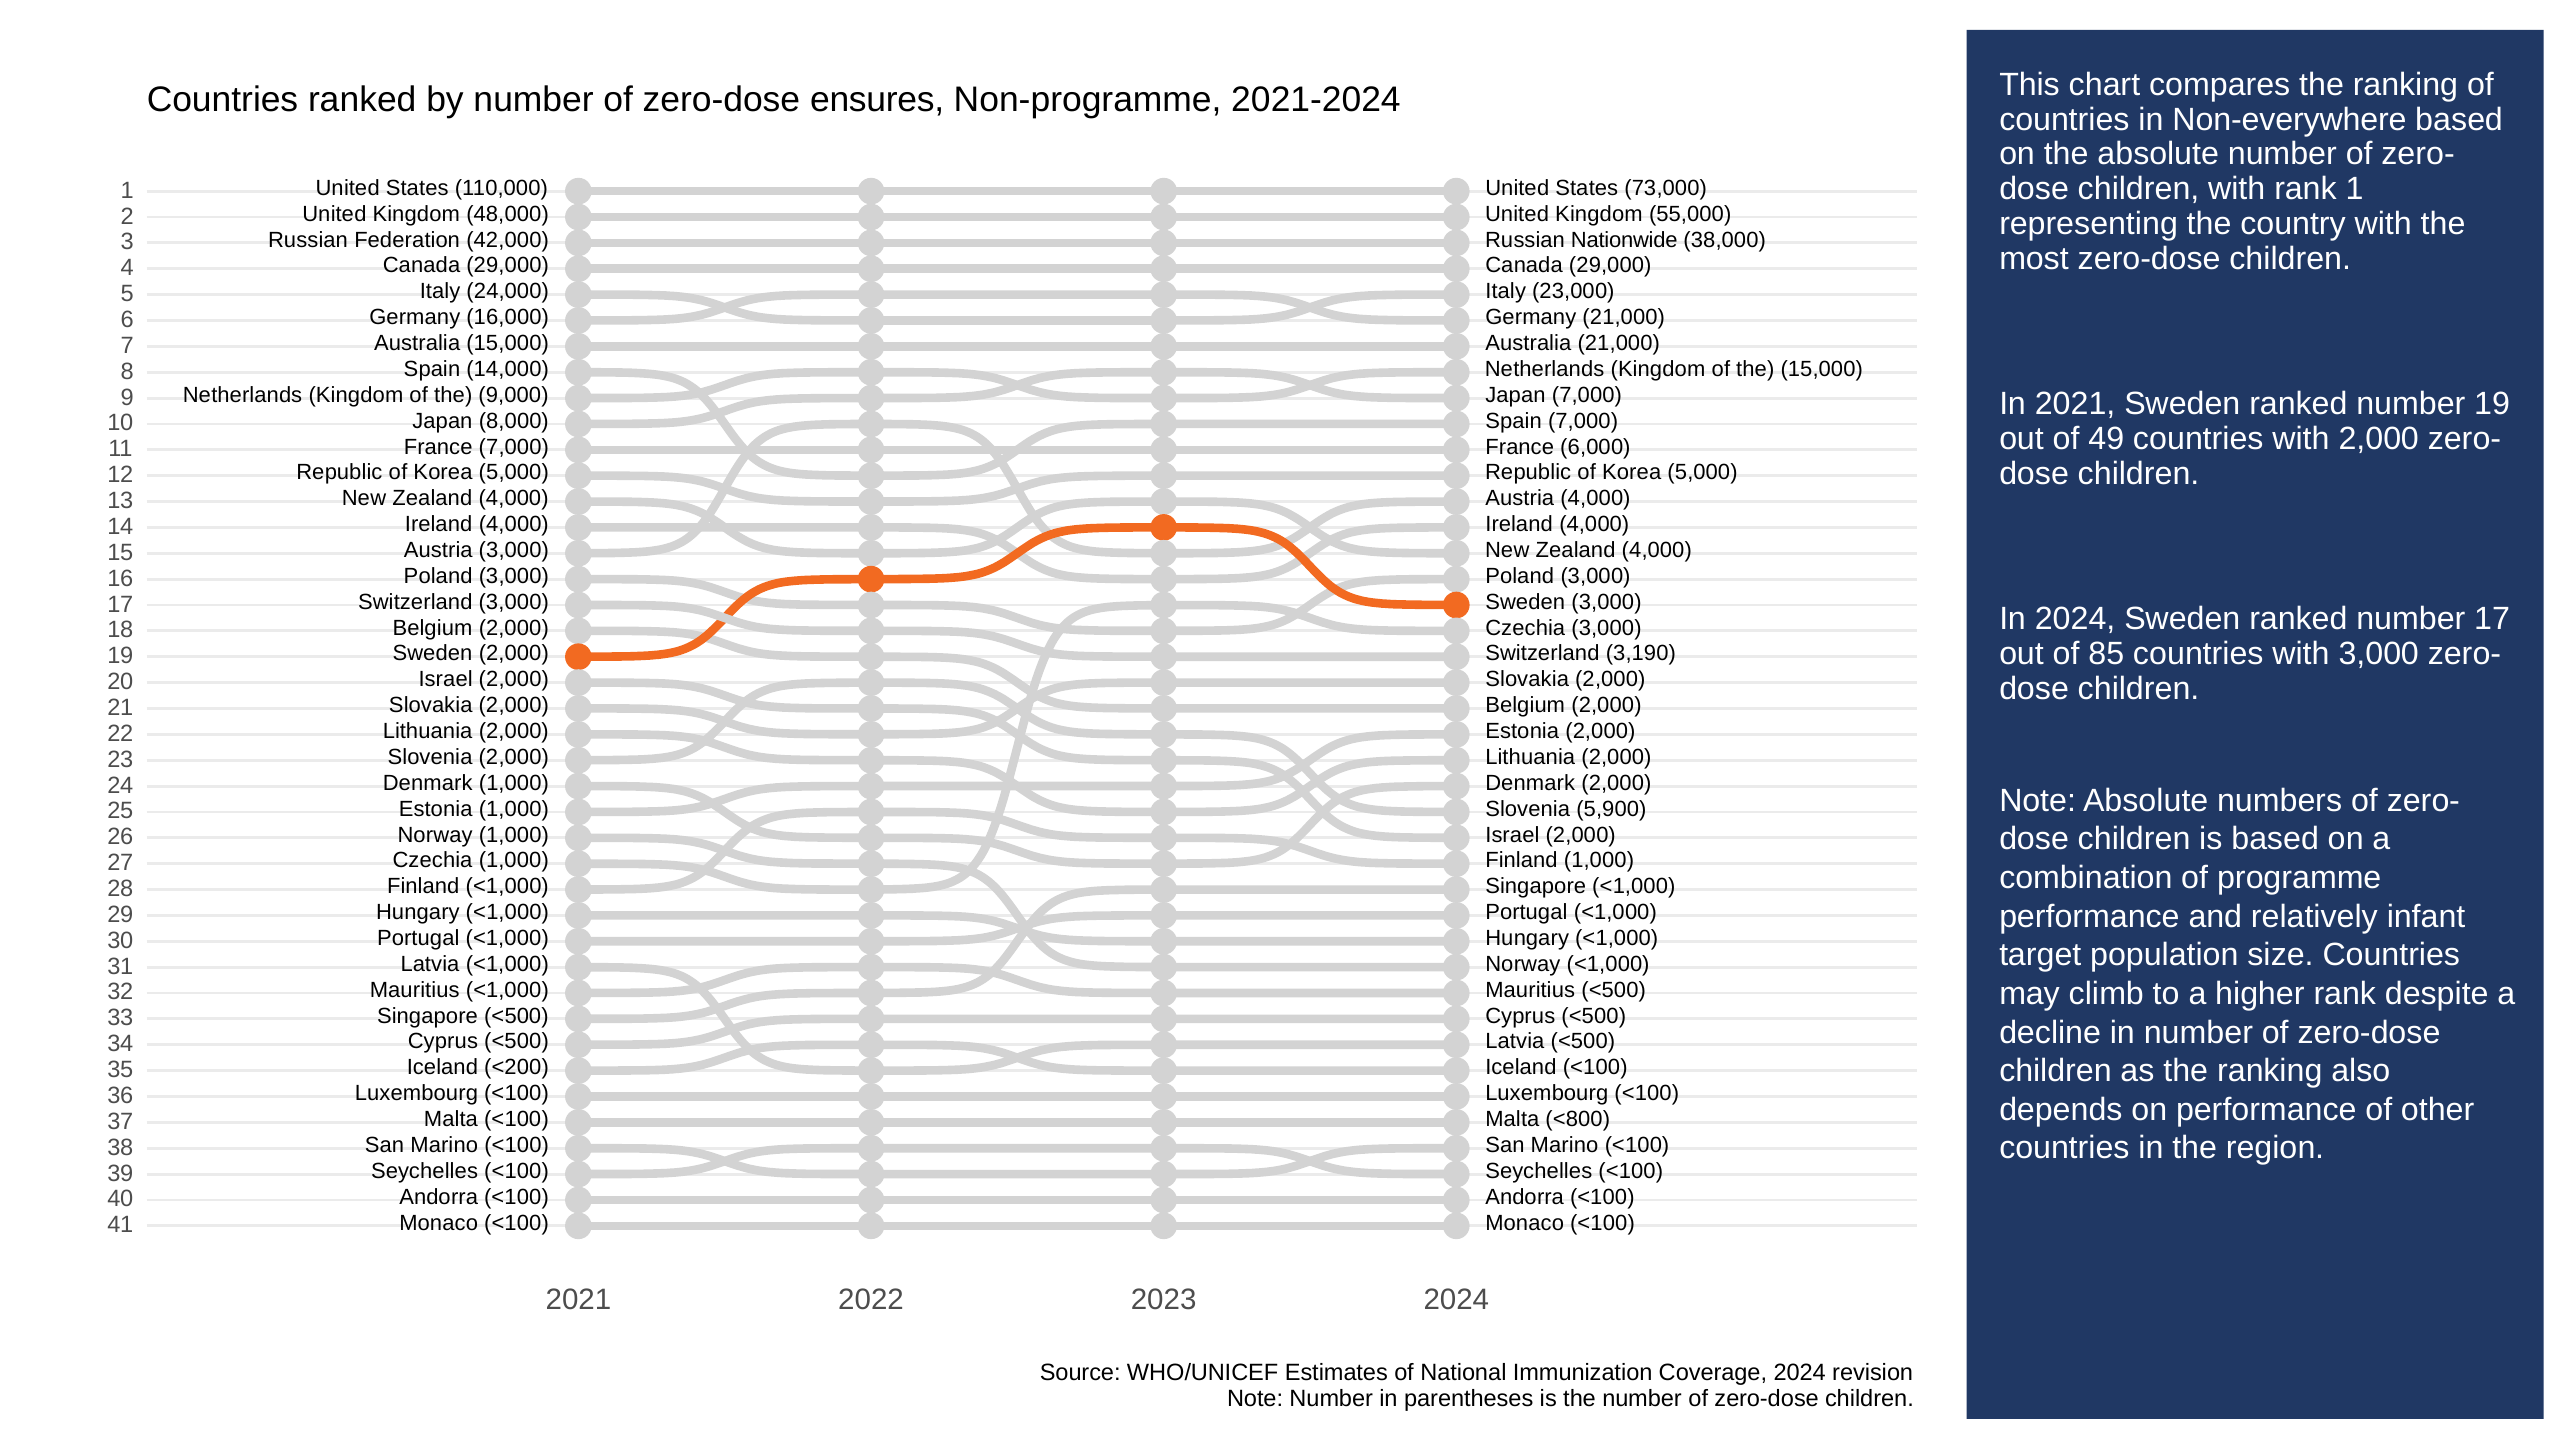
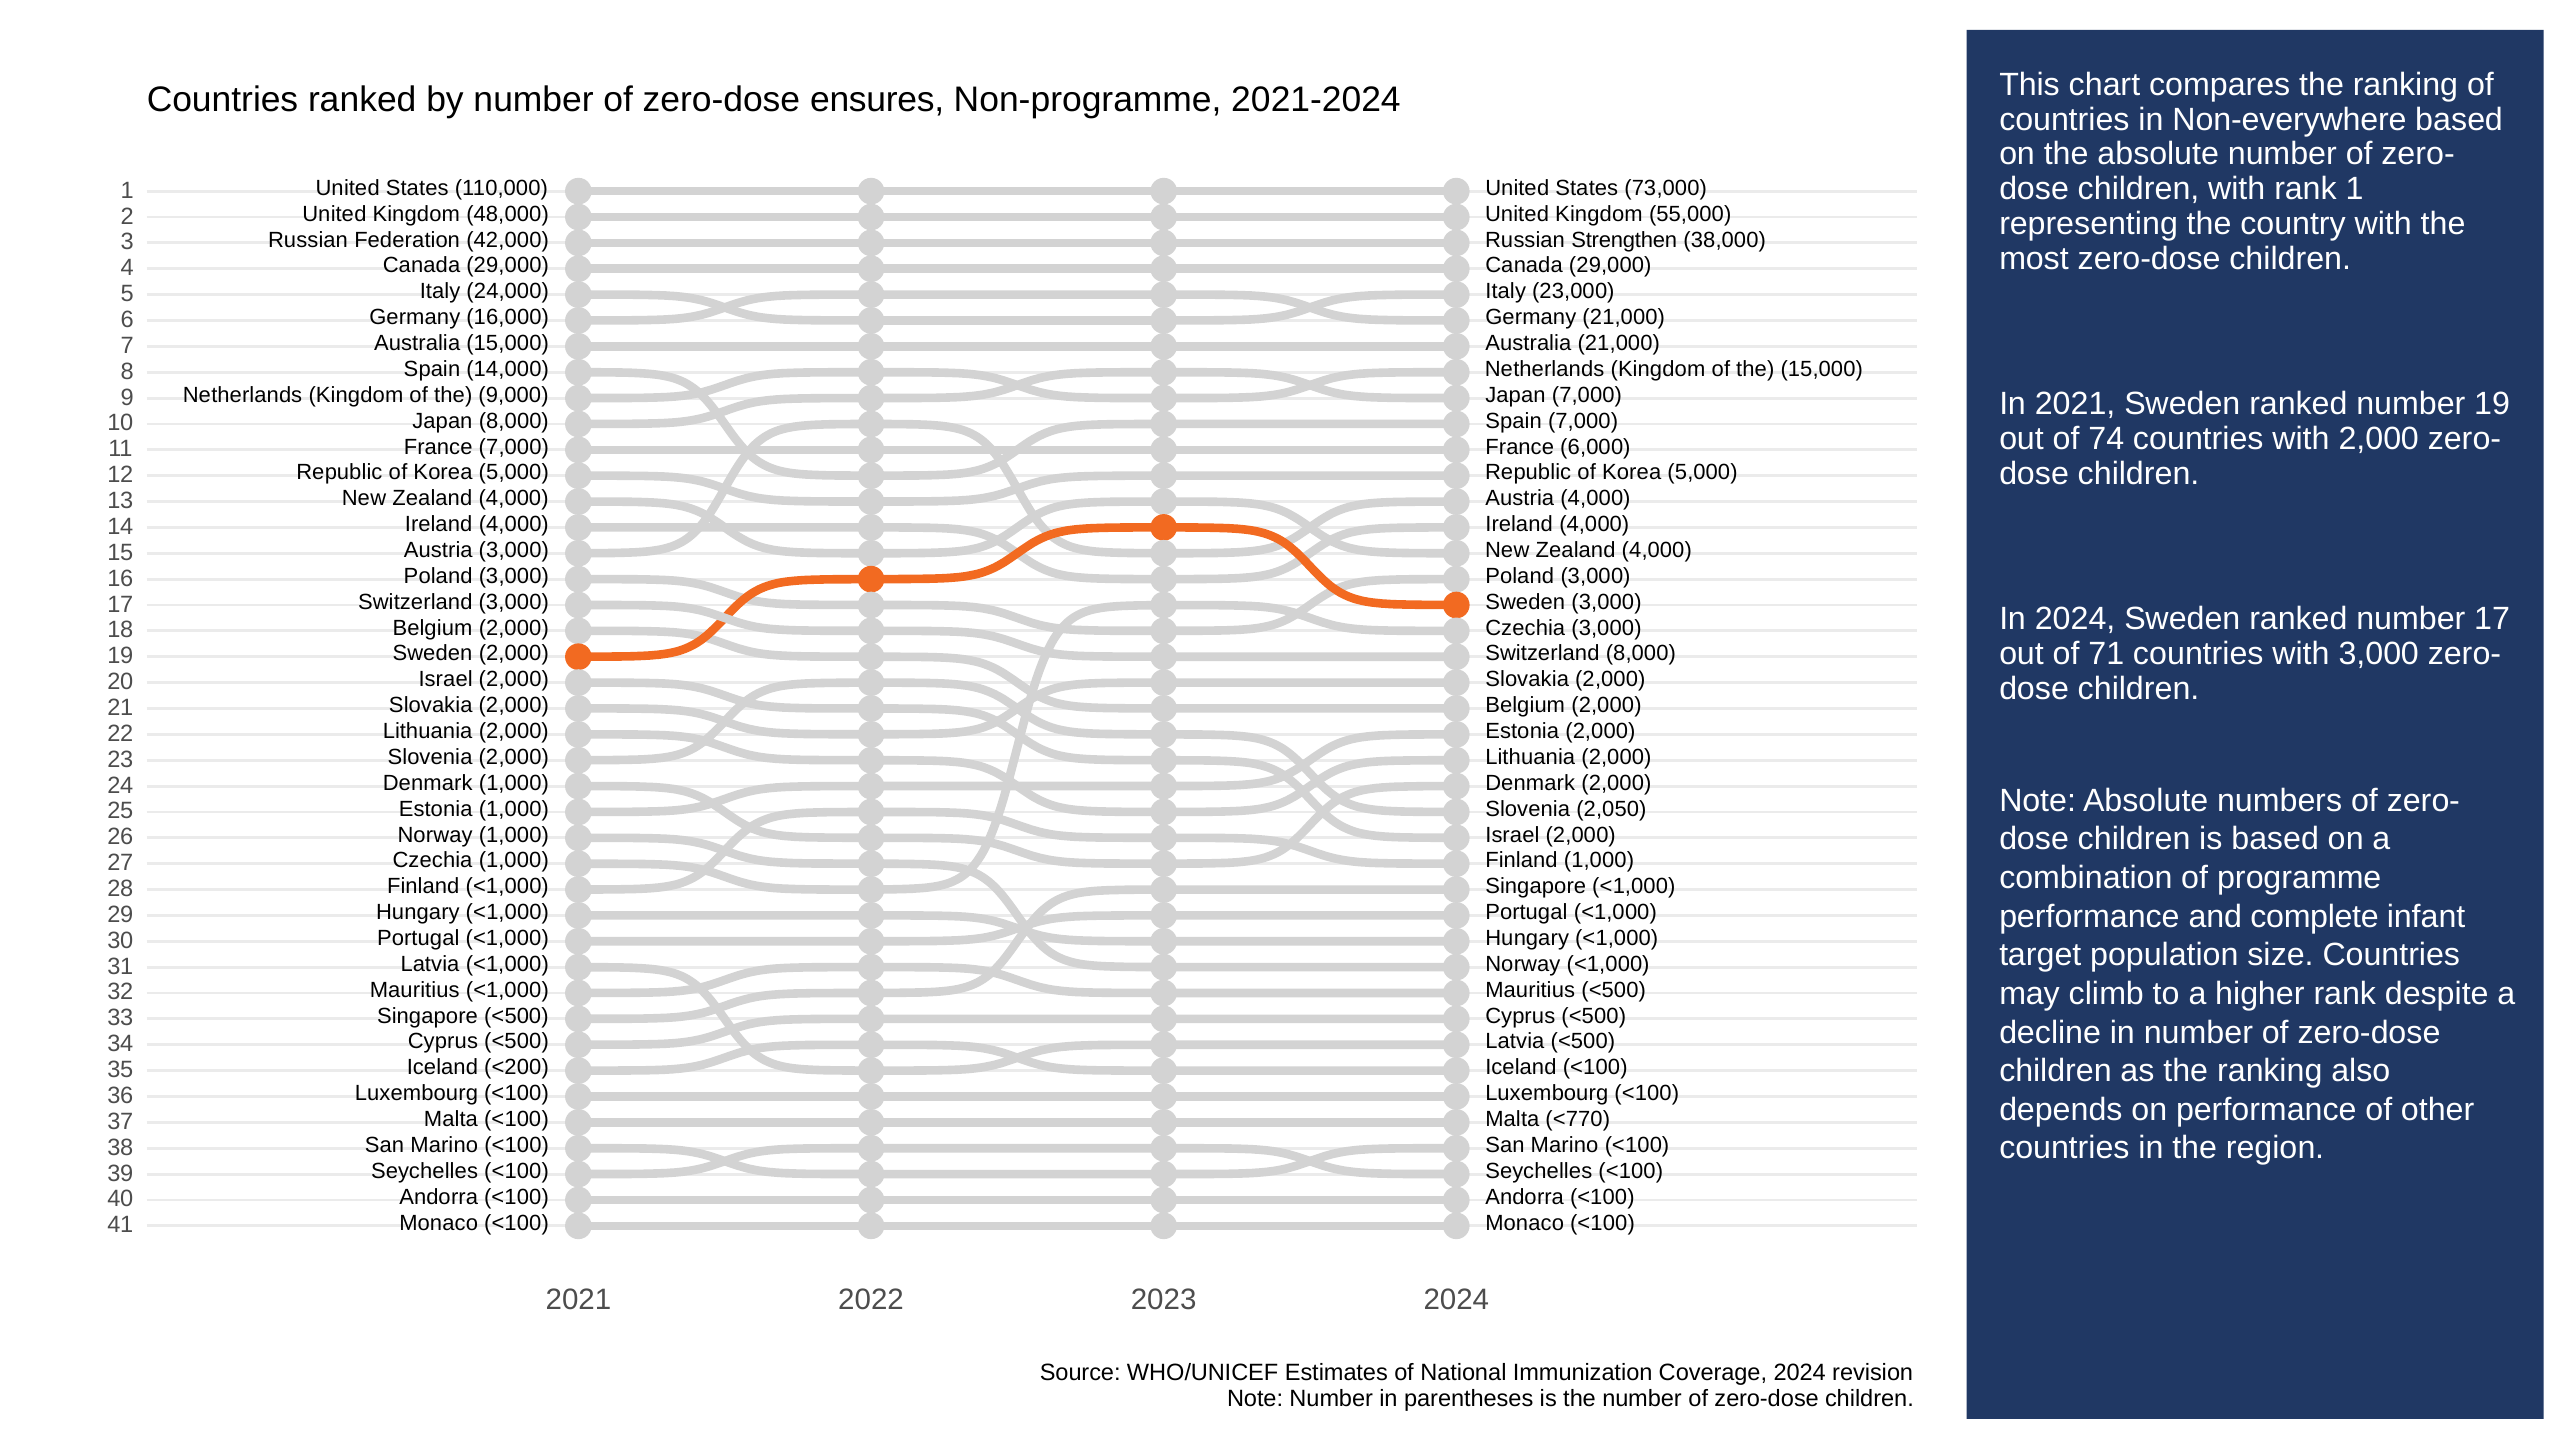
Nationwide: Nationwide -> Strengthen
49: 49 -> 74
85: 85 -> 71
Switzerland 3,190: 3,190 -> 8,000
5,900: 5,900 -> 2,050
relatively: relatively -> complete
<800: <800 -> <770
